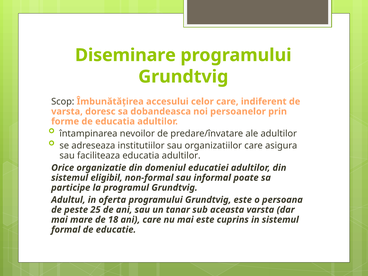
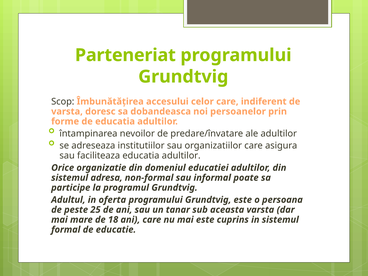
Diseminare: Diseminare -> Parteneriat
eligibil: eligibil -> adresa
